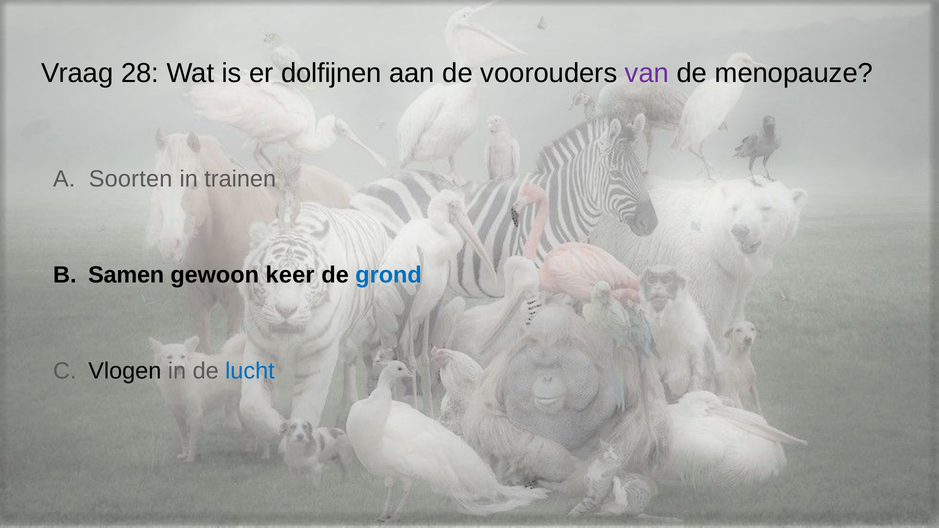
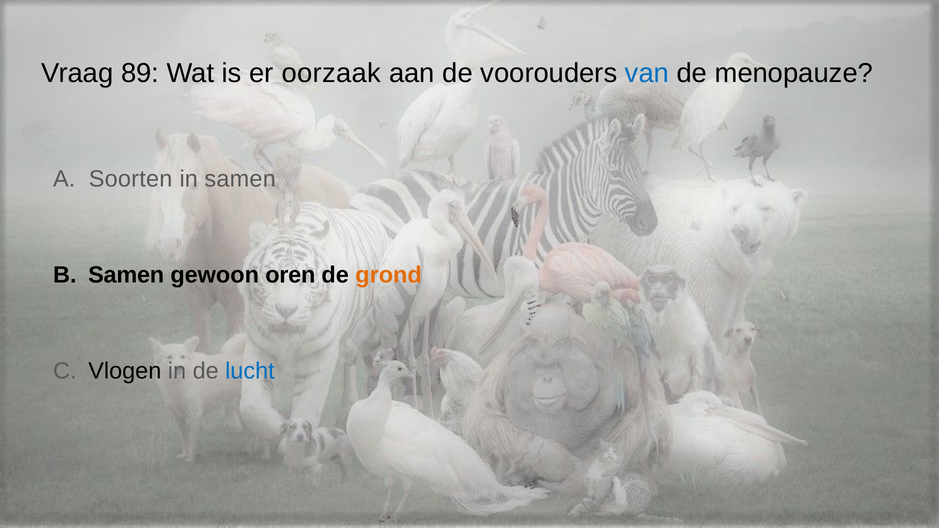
28: 28 -> 89
dolfijnen: dolfijnen -> oorzaak
van colour: purple -> blue
in trainen: trainen -> samen
keer: keer -> oren
grond colour: blue -> orange
